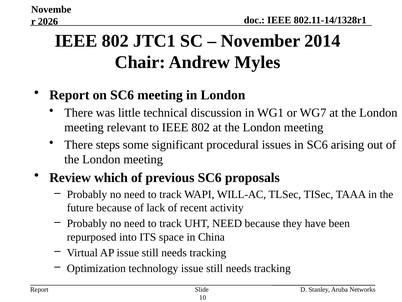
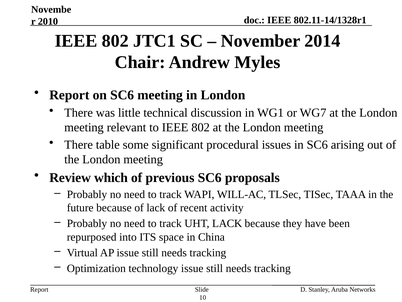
2026: 2026 -> 2010
steps: steps -> table
UHT NEED: NEED -> LACK
